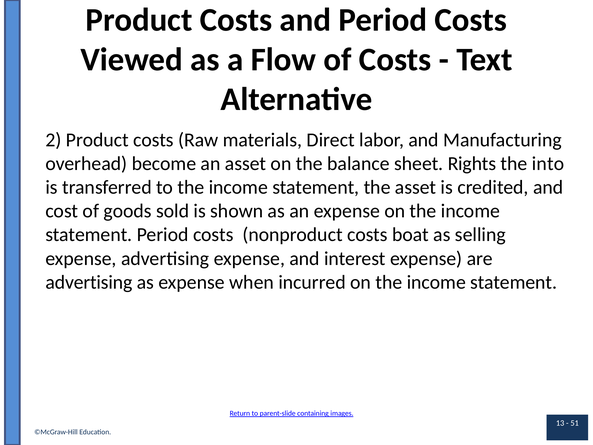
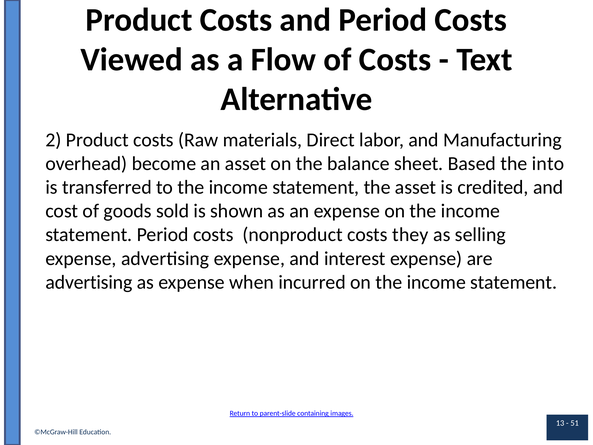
Rights: Rights -> Based
boat: boat -> they
